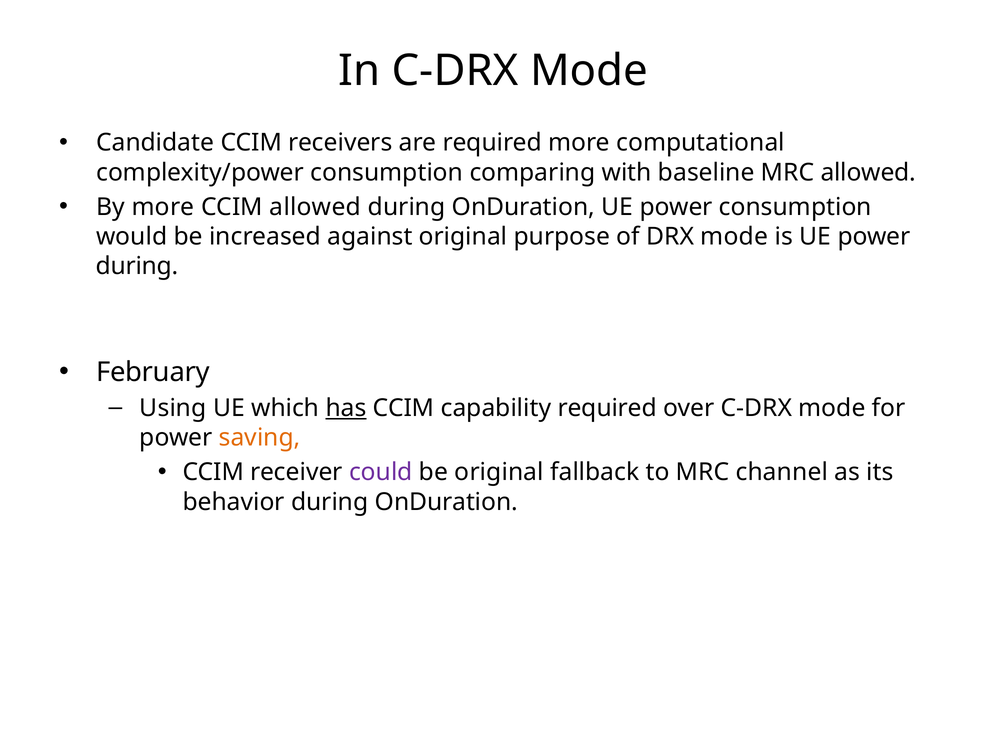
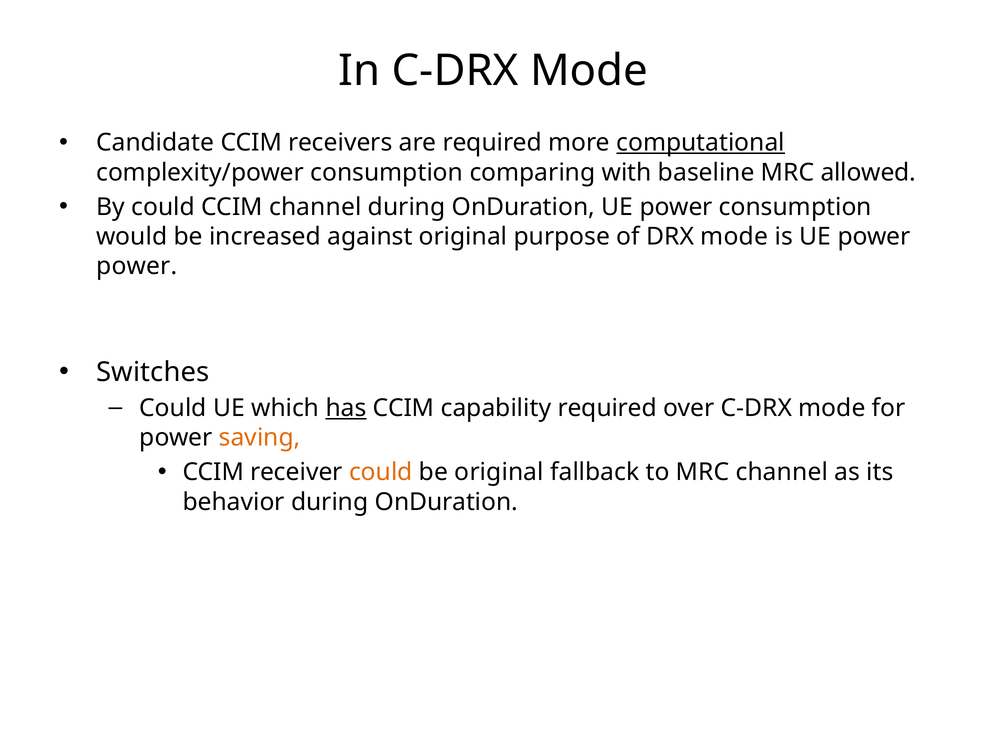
computational underline: none -> present
By more: more -> could
CCIM allowed: allowed -> channel
during at (137, 266): during -> power
February: February -> Switches
Using at (173, 408): Using -> Could
could at (381, 472) colour: purple -> orange
